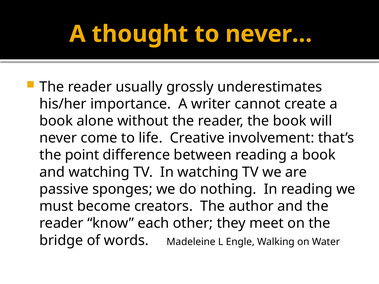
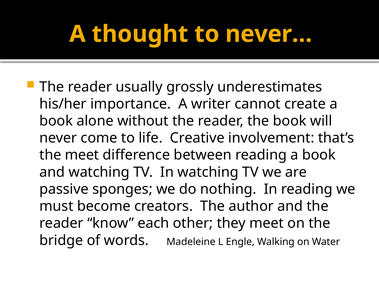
the point: point -> meet
